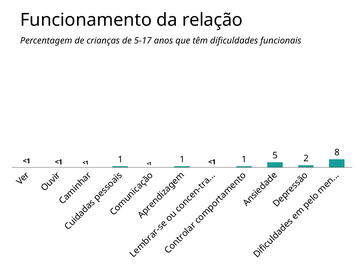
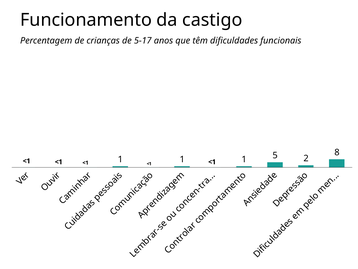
relação: relação -> castigo
